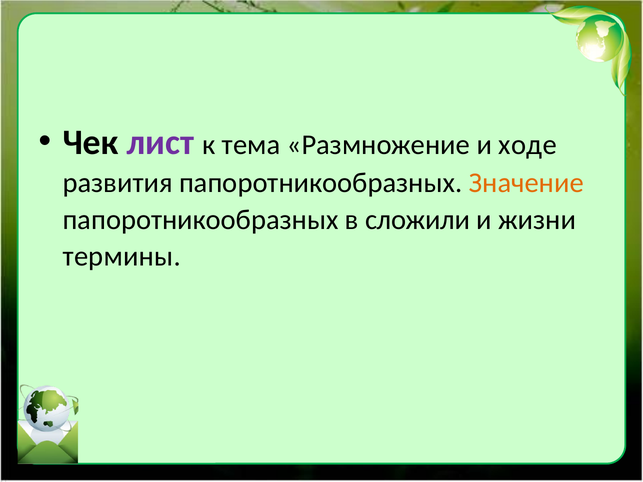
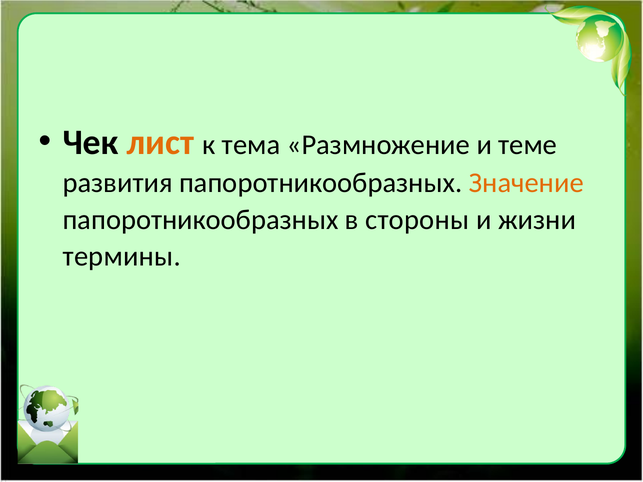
лист colour: purple -> orange
ходе: ходе -> теме
сложили: сложили -> стороны
